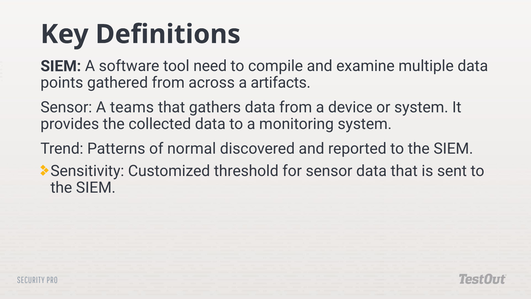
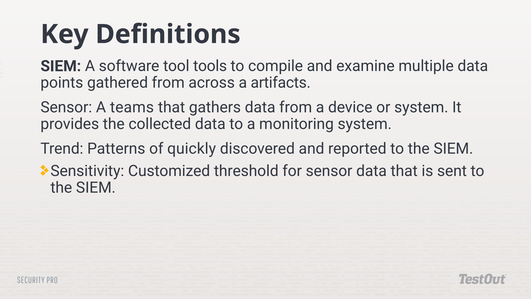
need: need -> tools
normal: normal -> quickly
